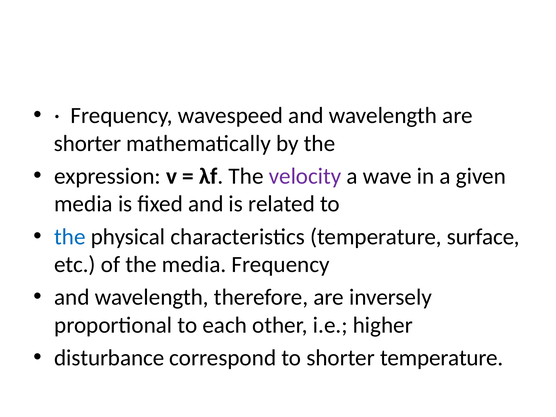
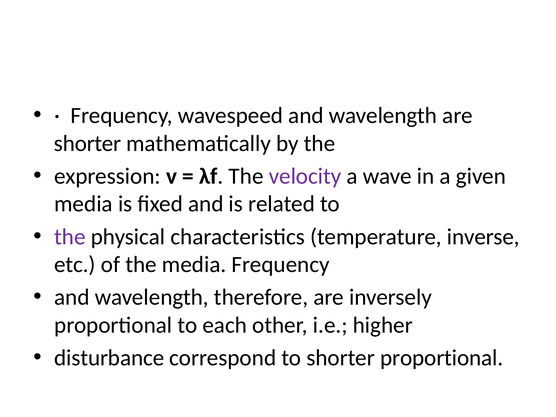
the at (70, 237) colour: blue -> purple
surface: surface -> inverse
shorter temperature: temperature -> proportional
